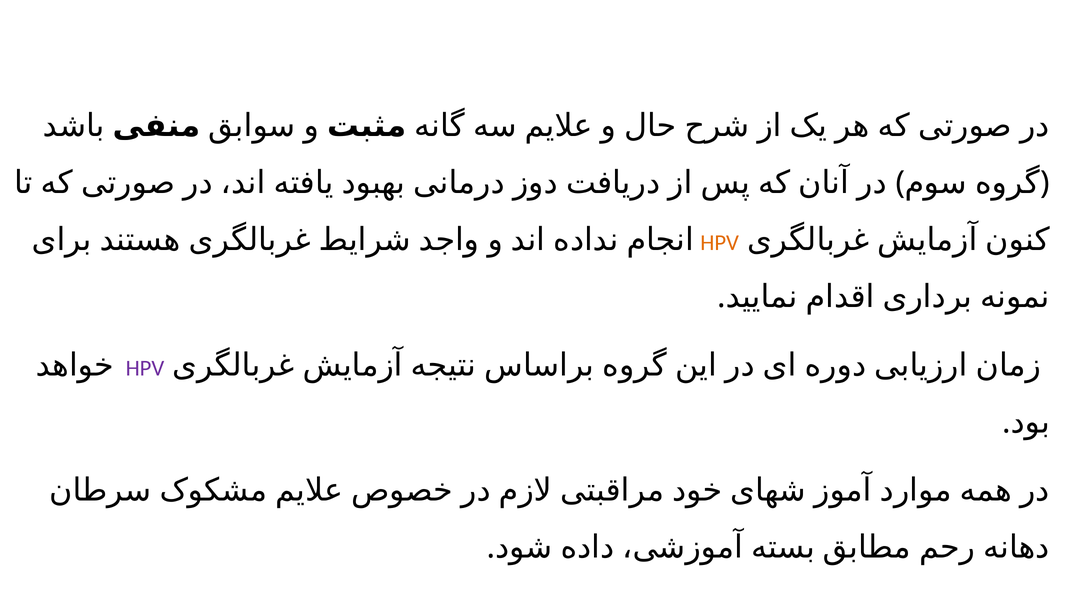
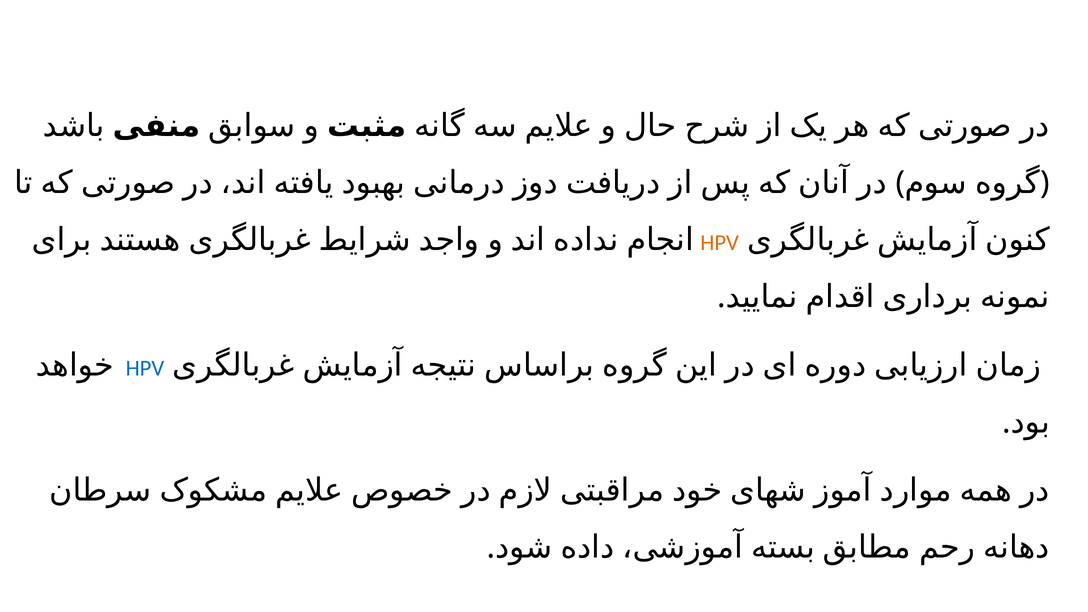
HPV at (145, 368) colour: purple -> blue
